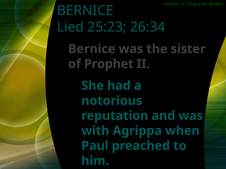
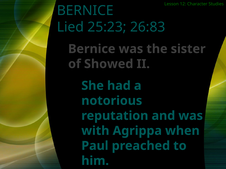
26:34: 26:34 -> 26:83
Prophet: Prophet -> Showed
